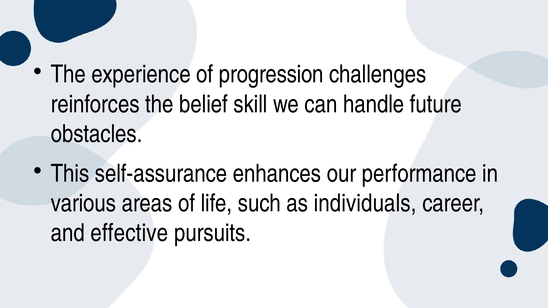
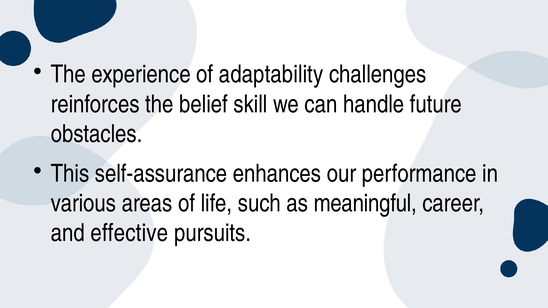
progression: progression -> adaptability
individuals: individuals -> meaningful
